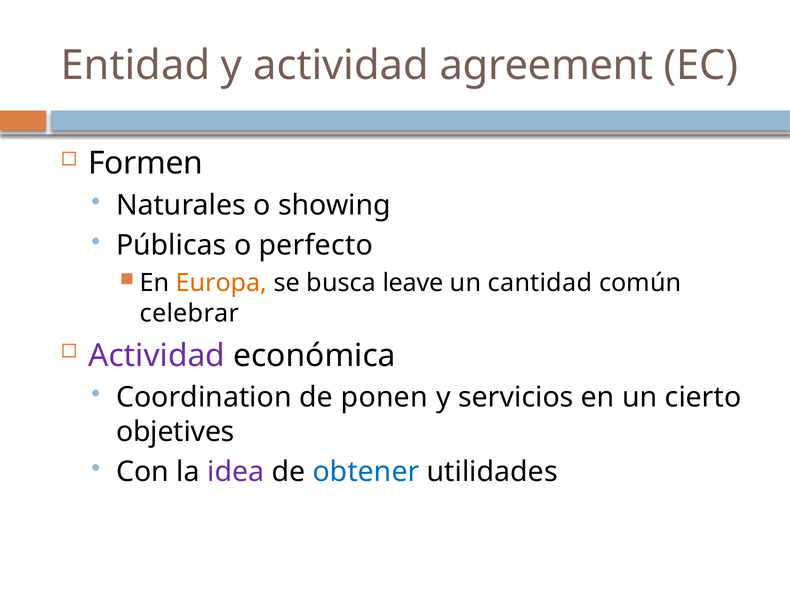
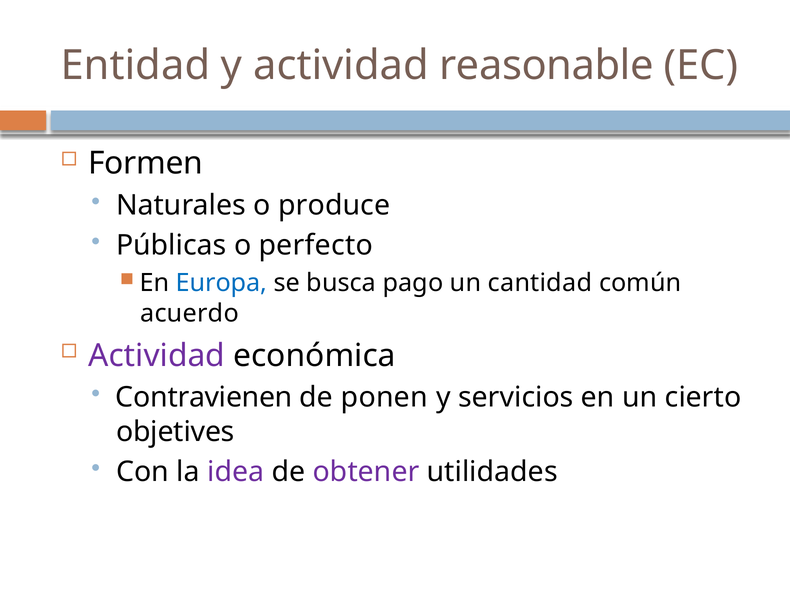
agreement: agreement -> reasonable
showing: showing -> produce
Europa colour: orange -> blue
leave: leave -> pago
celebrar: celebrar -> acuerdo
Coordination: Coordination -> Contravienen
obtener colour: blue -> purple
